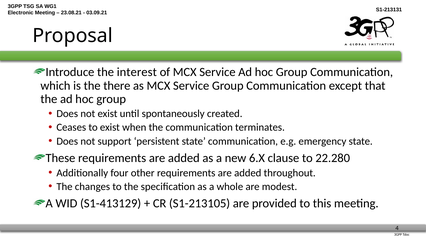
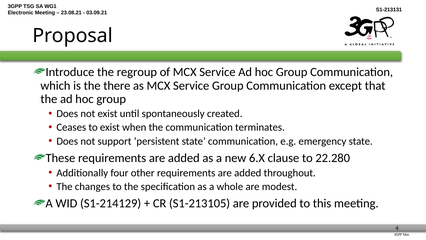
interest: interest -> regroup
S1-413129: S1-413129 -> S1-214129
